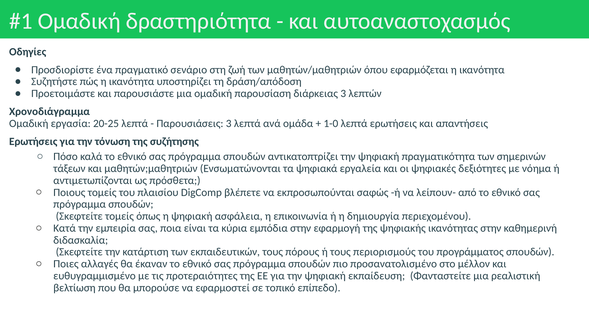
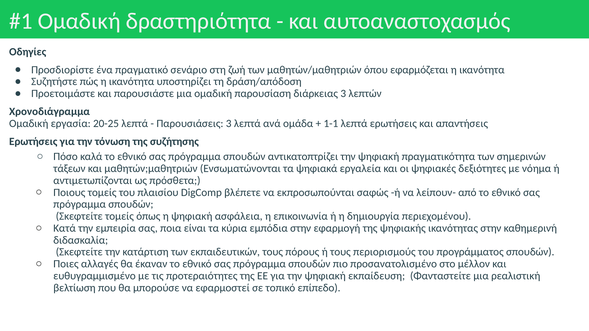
1-0: 1-0 -> 1-1
